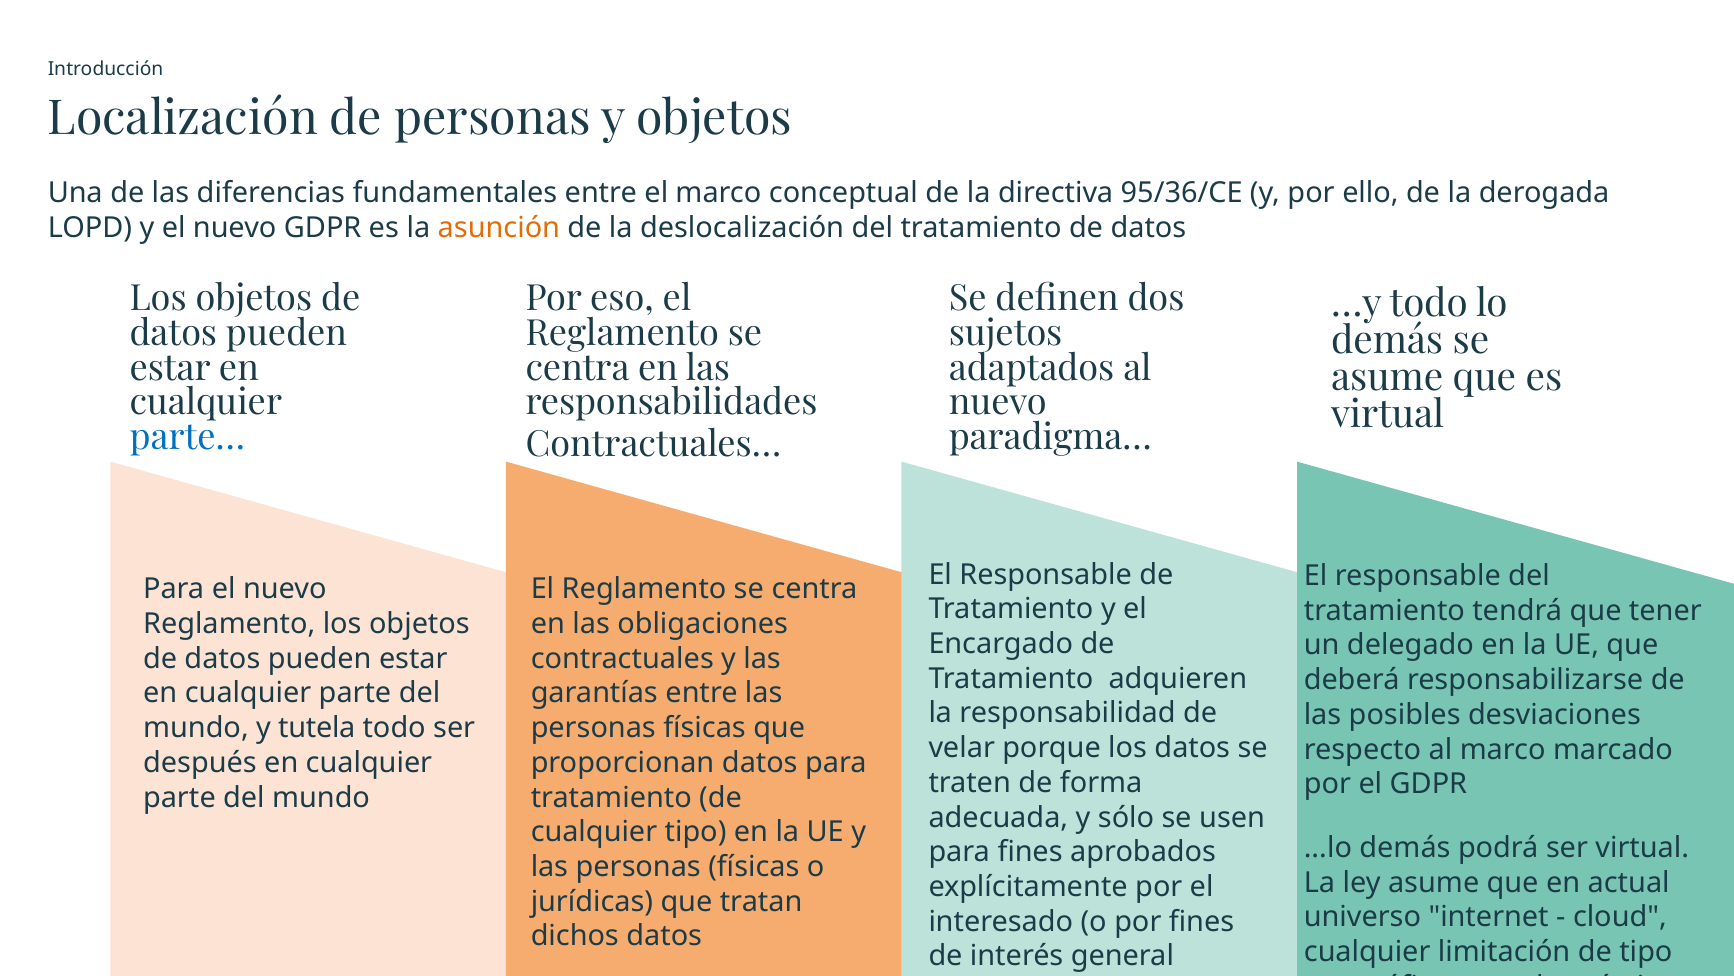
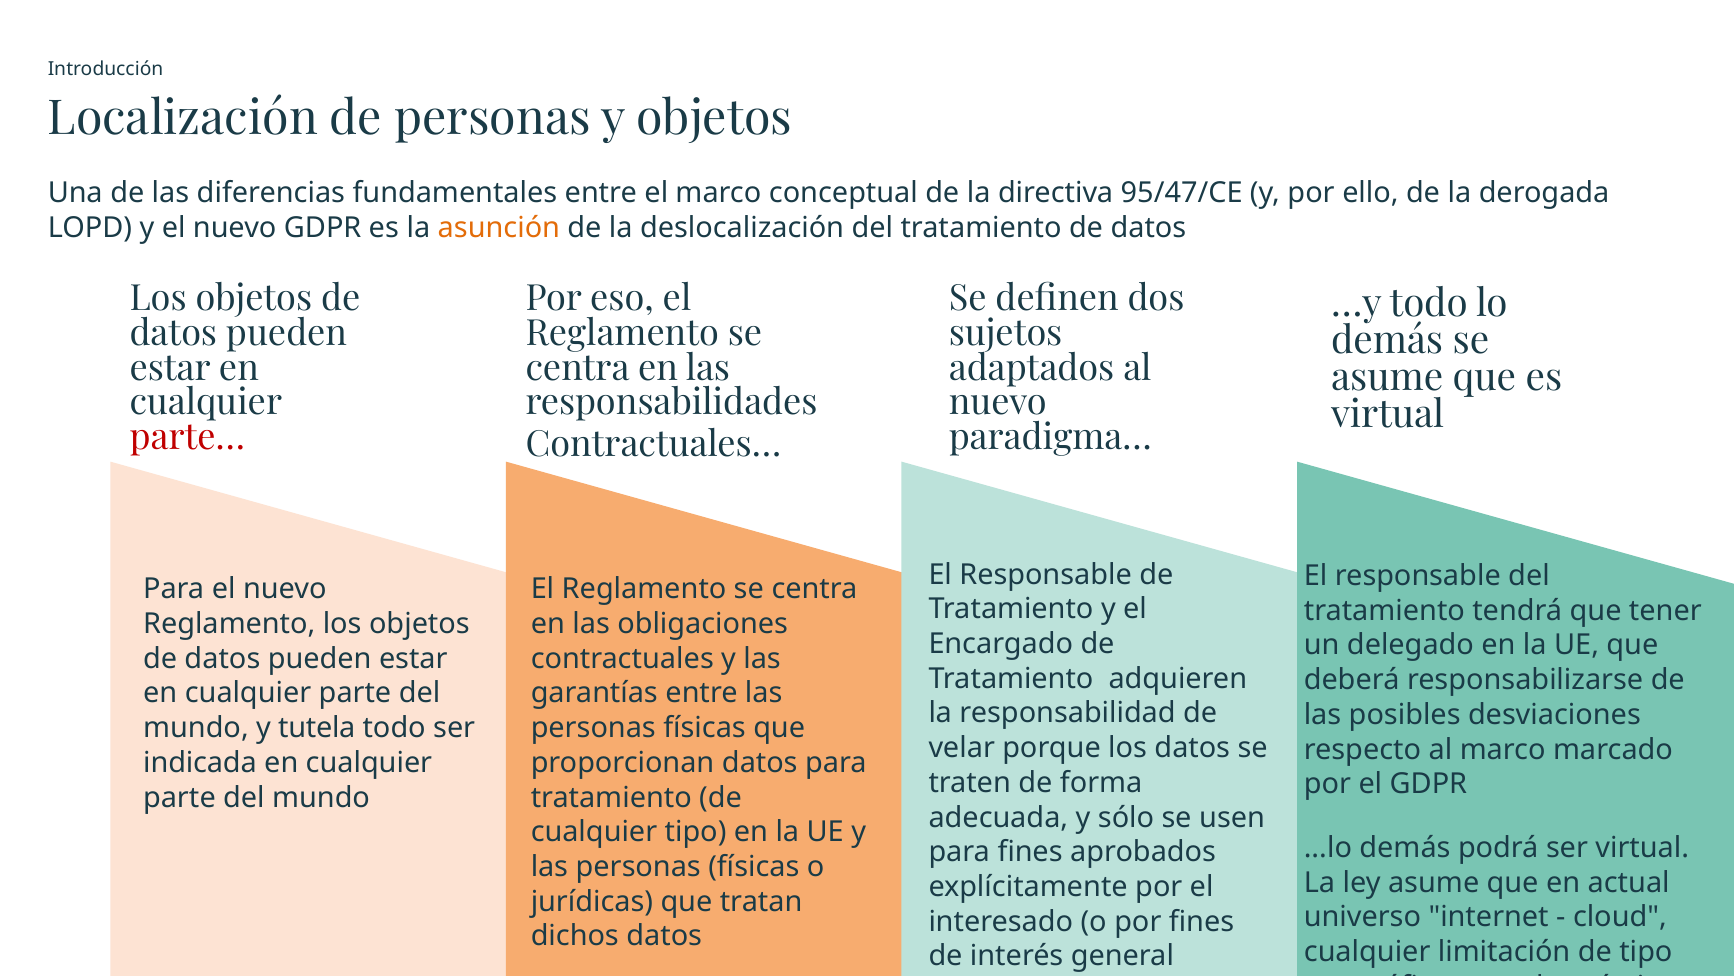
95/36/CE: 95/36/CE -> 95/47/CE
parte… colour: blue -> red
después: después -> indicada
